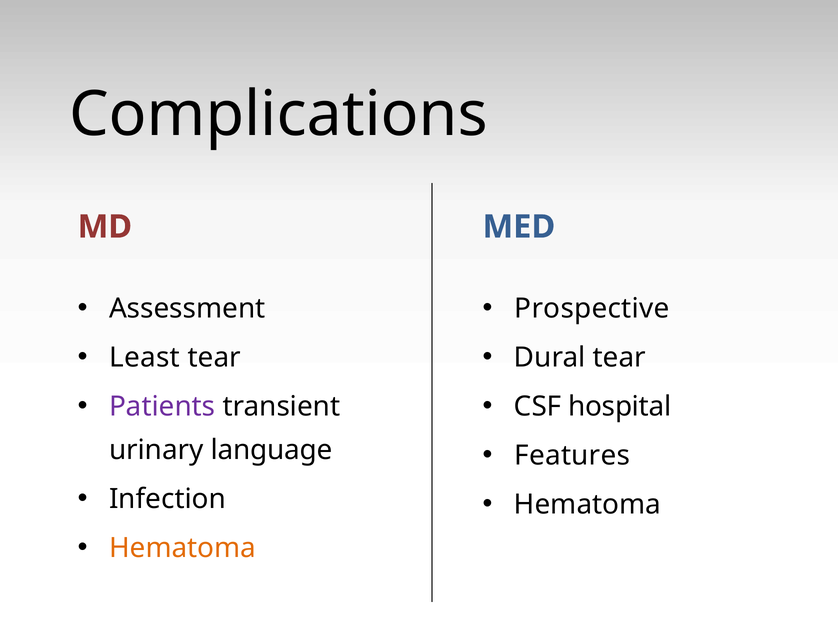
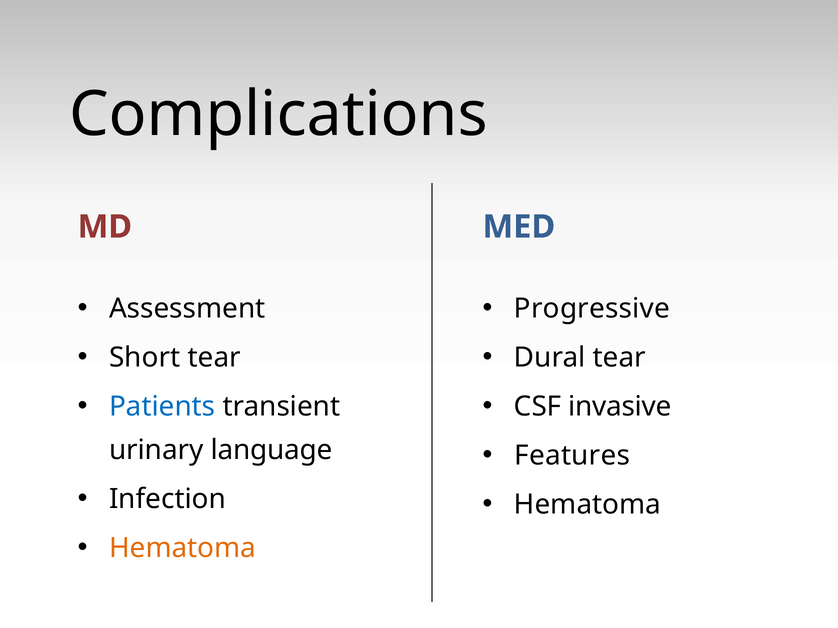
Prospective: Prospective -> Progressive
Least: Least -> Short
Patients colour: purple -> blue
hospital: hospital -> invasive
